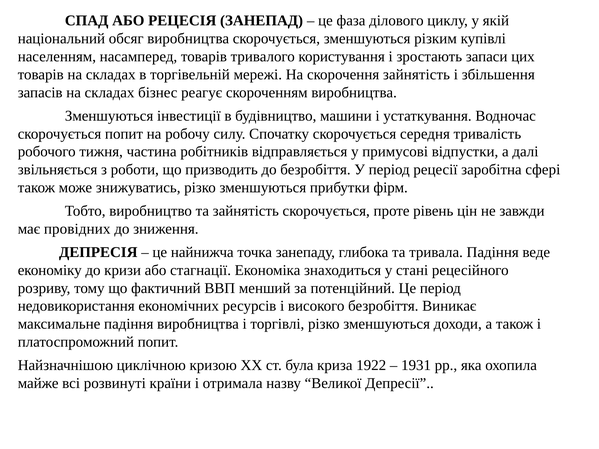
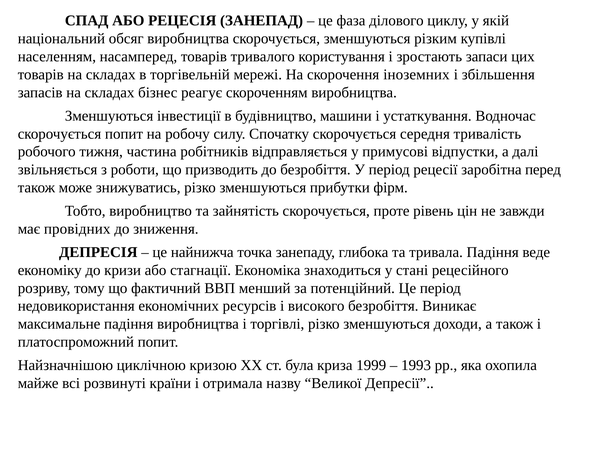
скорочення зайнятість: зайнятість -> іноземних
сфері: сфері -> перед
1922: 1922 -> 1999
1931: 1931 -> 1993
